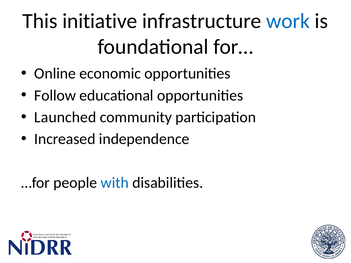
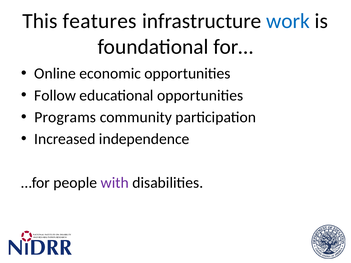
initiative: initiative -> features
Launched: Launched -> Programs
with colour: blue -> purple
